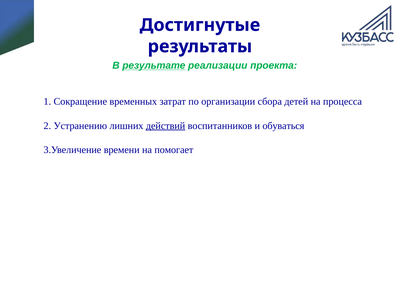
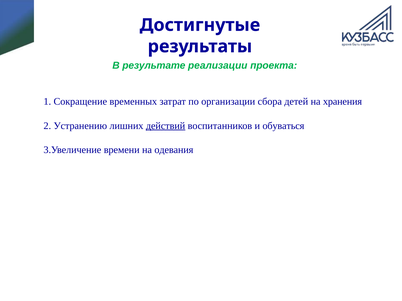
результате underline: present -> none
процесса: процесса -> хранения
помогает: помогает -> одевания
